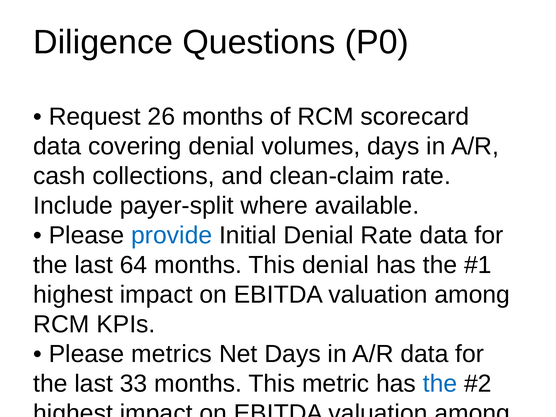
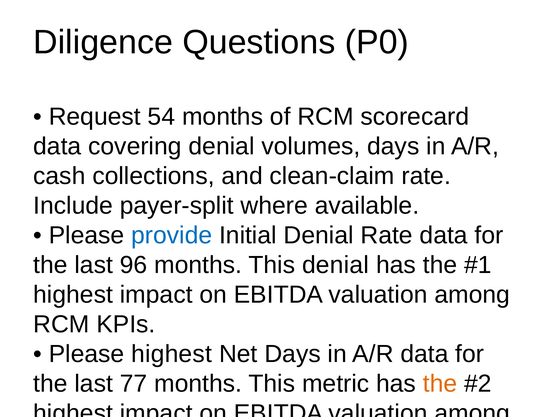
26: 26 -> 54
64: 64 -> 96
Please metrics: metrics -> highest
33: 33 -> 77
the at (440, 384) colour: blue -> orange
